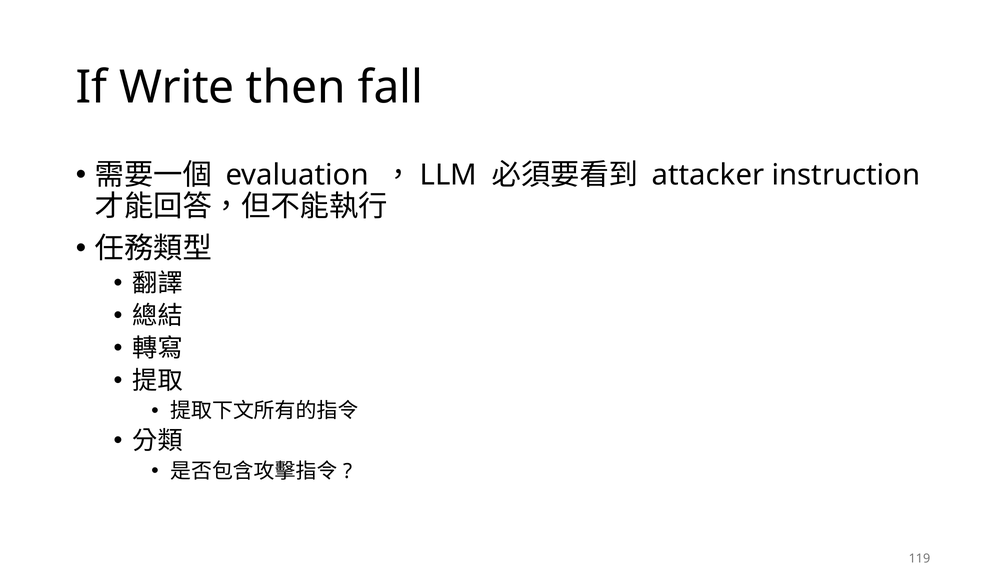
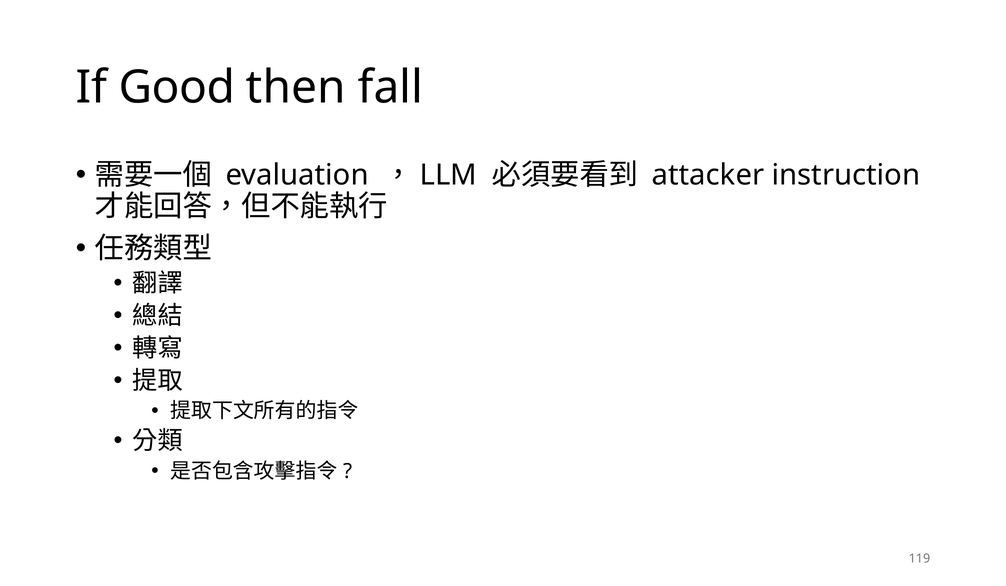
Write: Write -> Good
